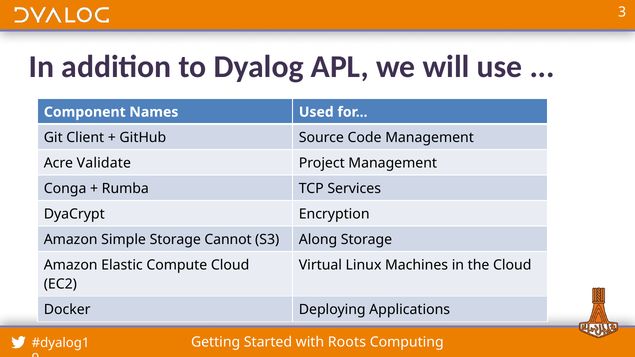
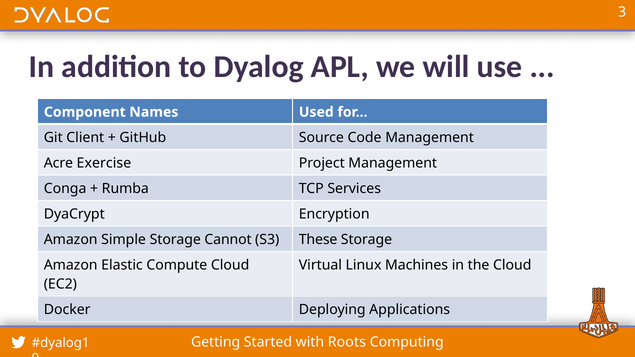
Validate: Validate -> Exercise
Along: Along -> These
